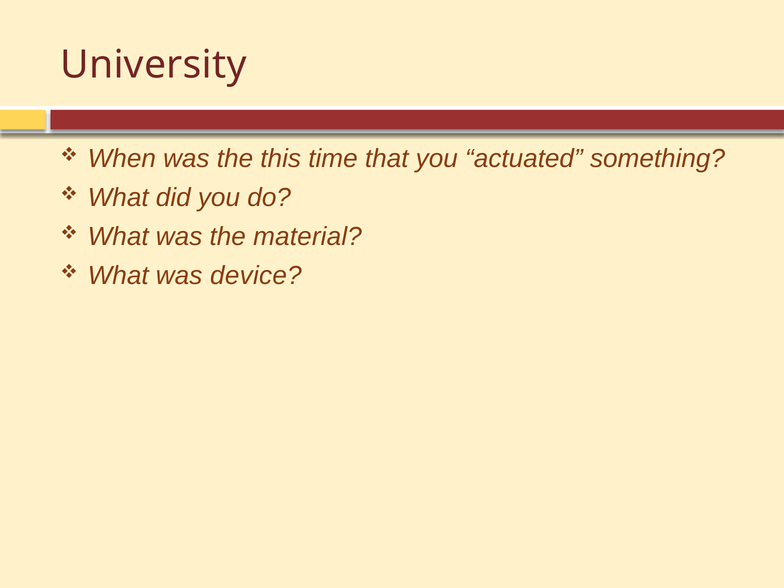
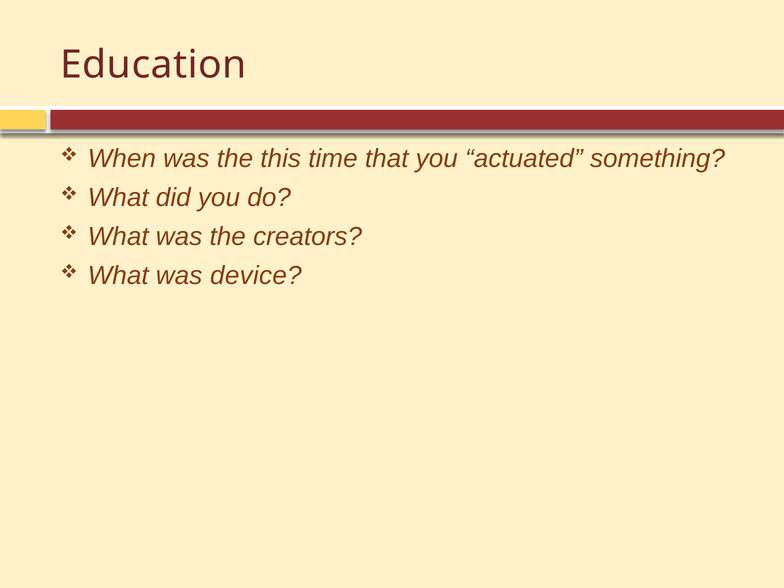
University: University -> Education
material: material -> creators
